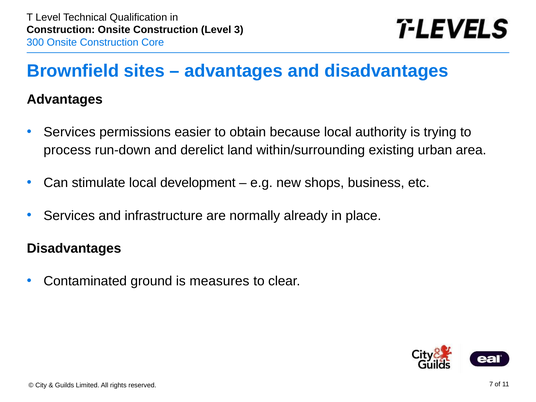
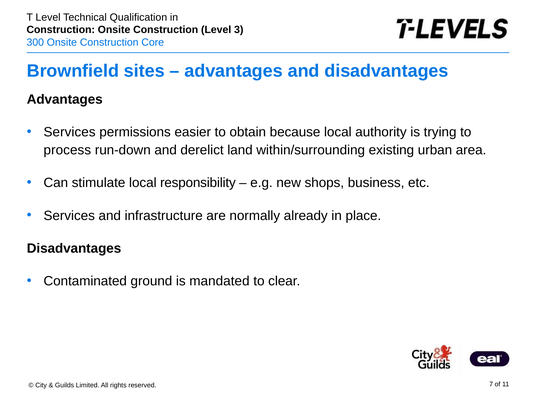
development: development -> responsibility
measures: measures -> mandated
